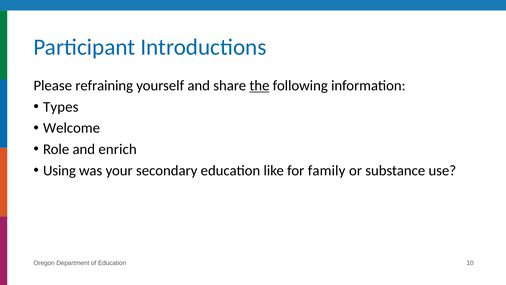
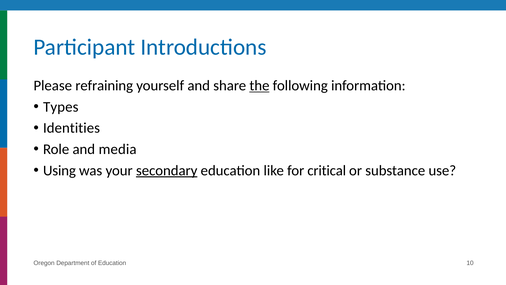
Welcome: Welcome -> Identities
enrich: enrich -> media
secondary underline: none -> present
family: family -> critical
